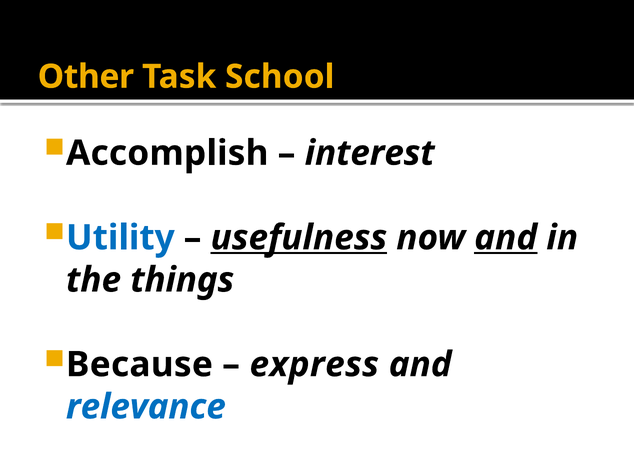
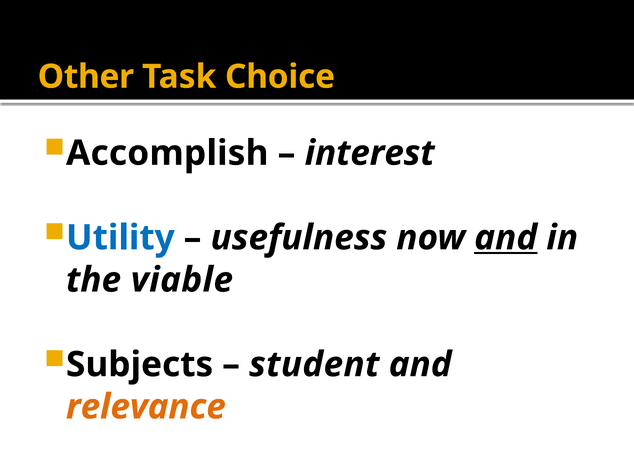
School: School -> Choice
usefulness underline: present -> none
things: things -> viable
Because: Because -> Subjects
express: express -> student
relevance colour: blue -> orange
